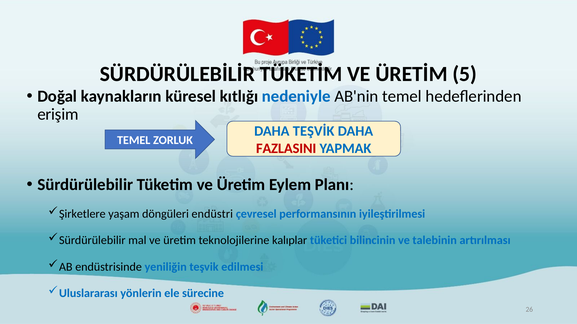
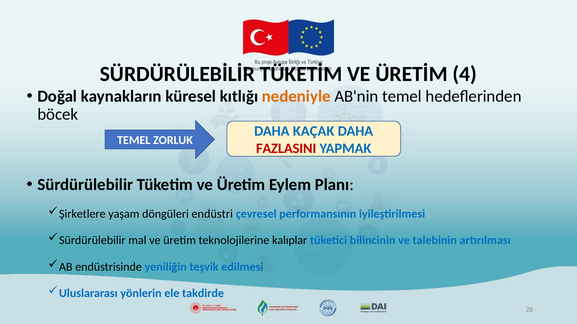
5: 5 -> 4
nedeniyle colour: blue -> orange
erişim: erişim -> böcek
TEŞVİK: TEŞVİK -> KAÇAK
sürecine: sürecine -> takdirde
